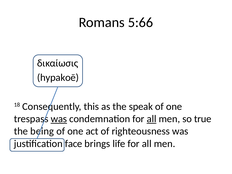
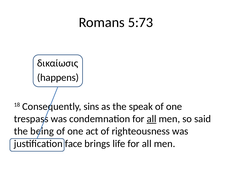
5:66: 5:66 -> 5:73
hypakoē: hypakoē -> happens
this: this -> sins
was at (59, 119) underline: present -> none
true: true -> said
